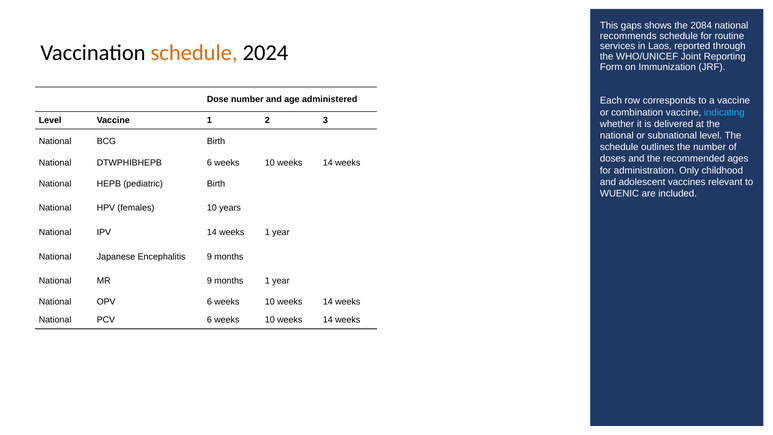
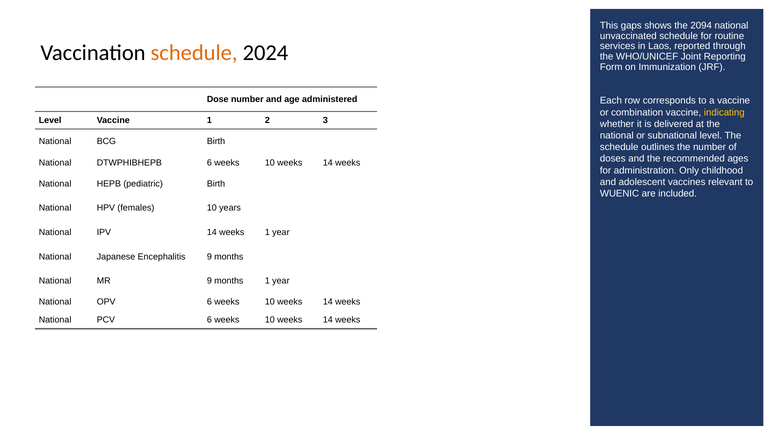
2084: 2084 -> 2094
recommends: recommends -> unvaccinated
indicating colour: light blue -> yellow
